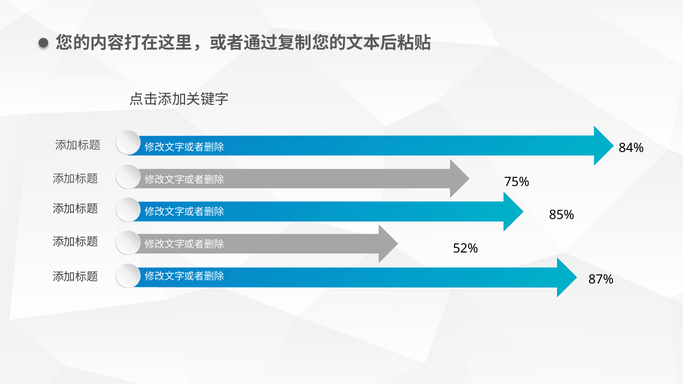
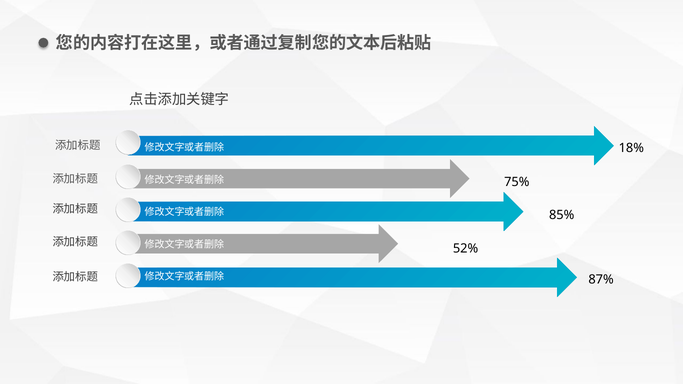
84%: 84% -> 18%
